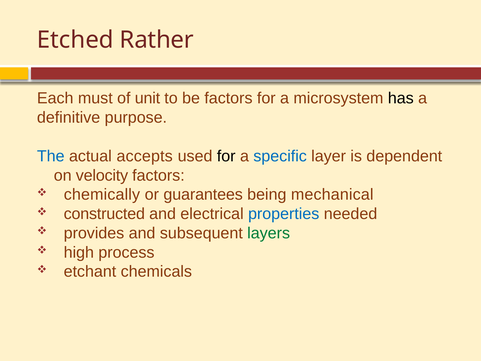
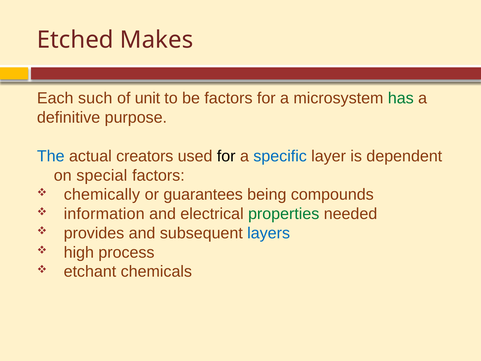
Rather: Rather -> Makes
must: must -> such
has colour: black -> green
accepts: accepts -> creators
velocity: velocity -> special
mechanical: mechanical -> compounds
constructed: constructed -> information
properties colour: blue -> green
layers colour: green -> blue
